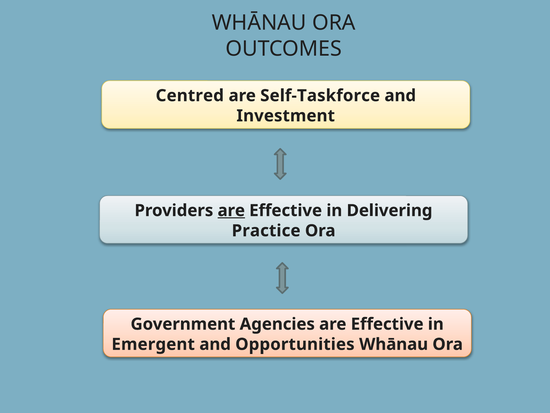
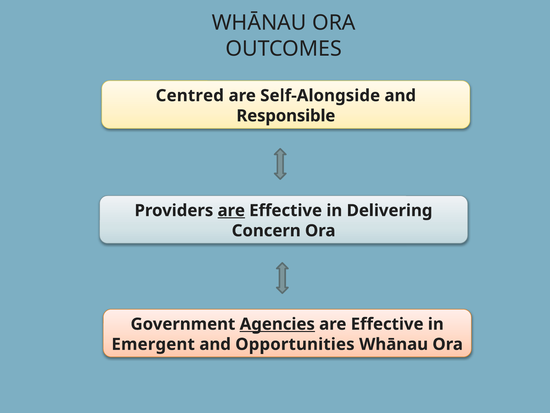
Self-Taskforce: Self-Taskforce -> Self-Alongside
Investment: Investment -> Responsible
Practice: Practice -> Concern
Agencies underline: none -> present
